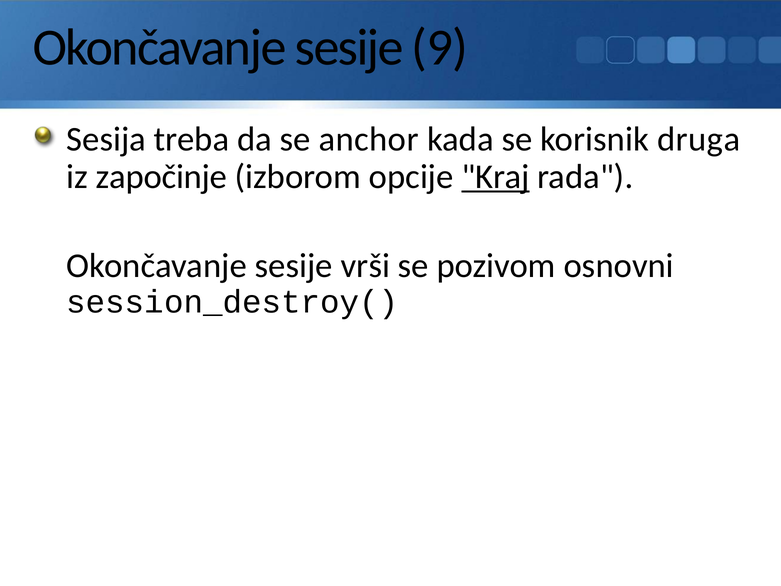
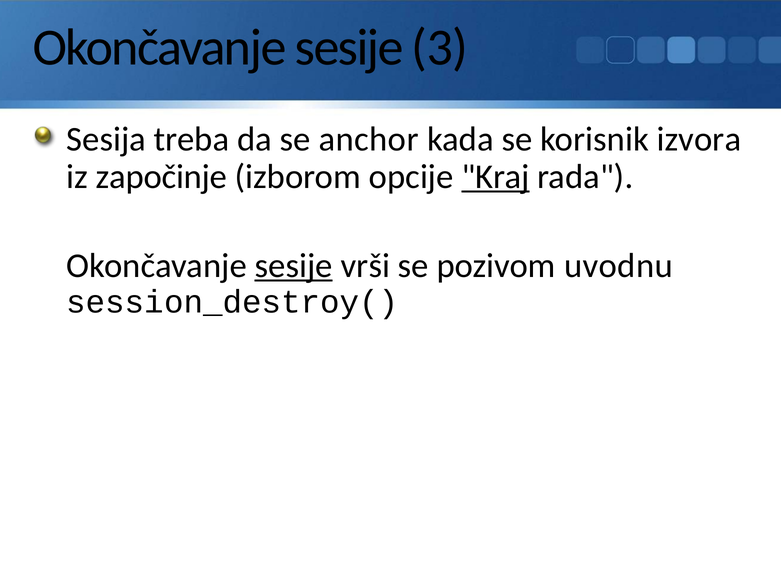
9: 9 -> 3
druga: druga -> izvora
sesije at (294, 265) underline: none -> present
osnovni: osnovni -> uvodnu
